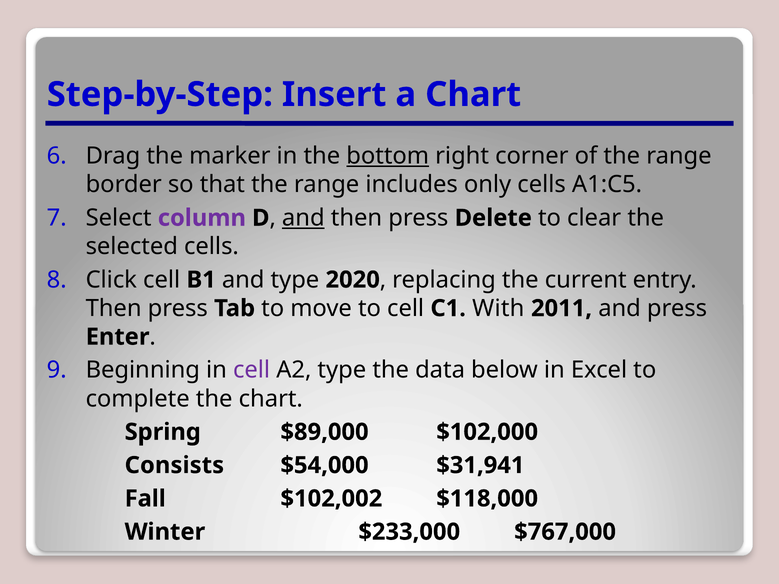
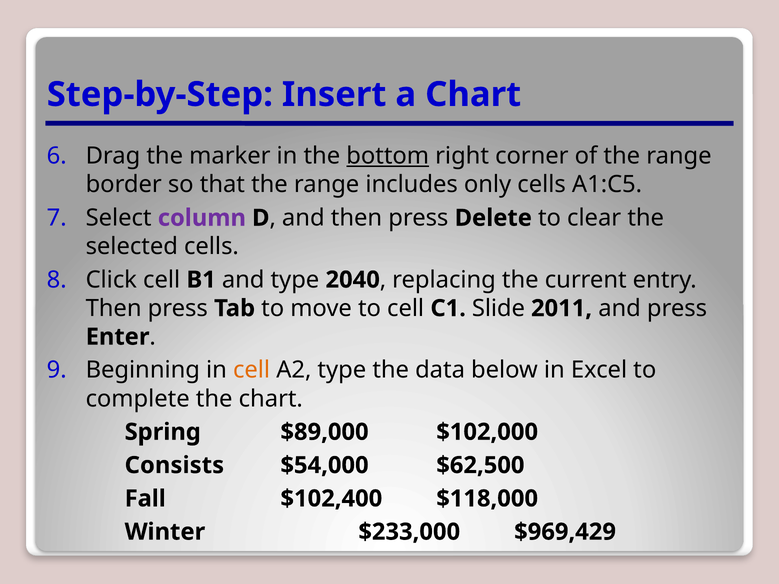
and at (303, 218) underline: present -> none
2020: 2020 -> 2040
With: With -> Slide
cell at (252, 370) colour: purple -> orange
$31,941: $31,941 -> $62,500
$102,002: $102,002 -> $102,400
$767,000: $767,000 -> $969,429
